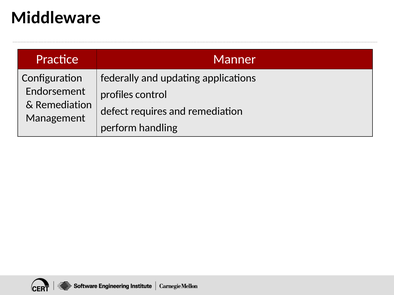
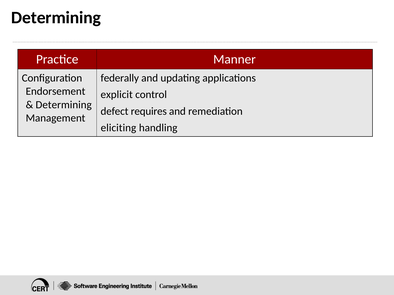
Middleware at (56, 18): Middleware -> Determining
profiles: profiles -> explicit
Remediation at (64, 105): Remediation -> Determining
perform: perform -> eliciting
